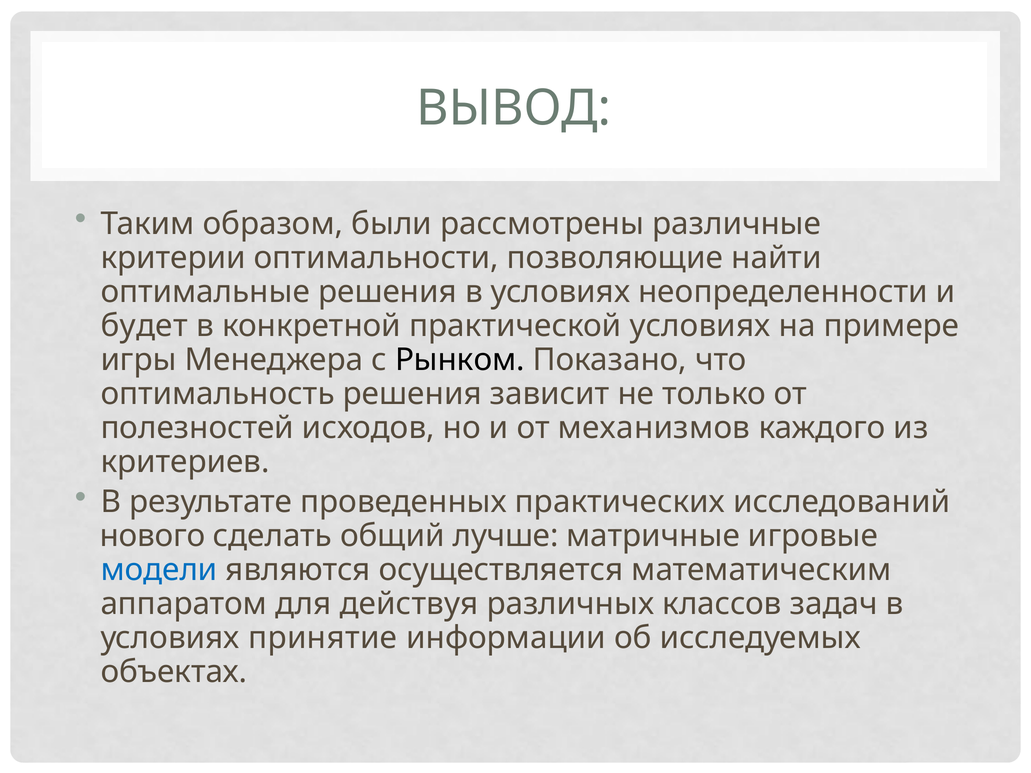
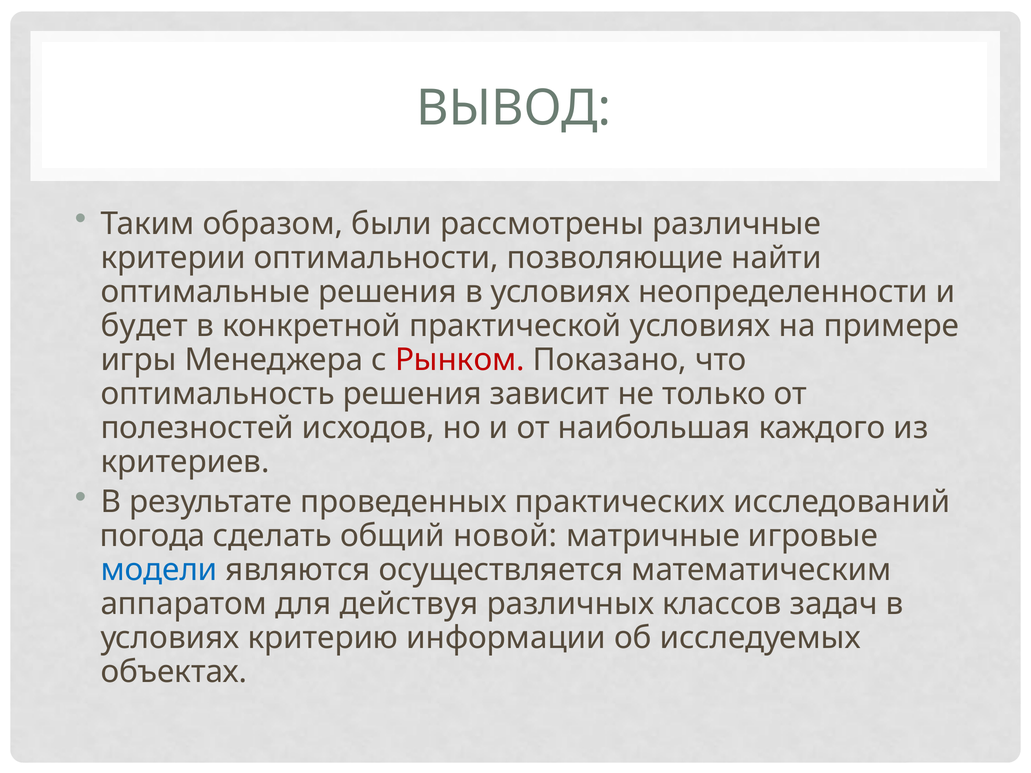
Рынком colour: black -> red
механизмов: механизмов -> наибольшая
нового: нового -> погода
лучше: лучше -> новой
принятие: принятие -> критерию
